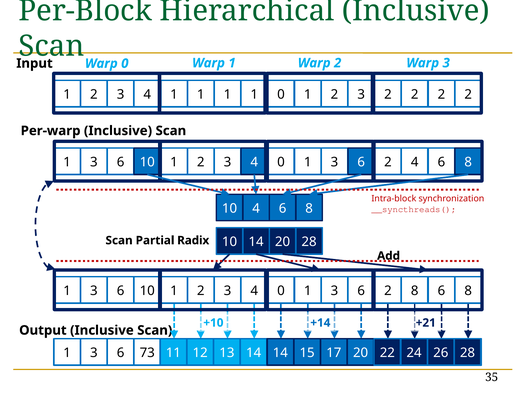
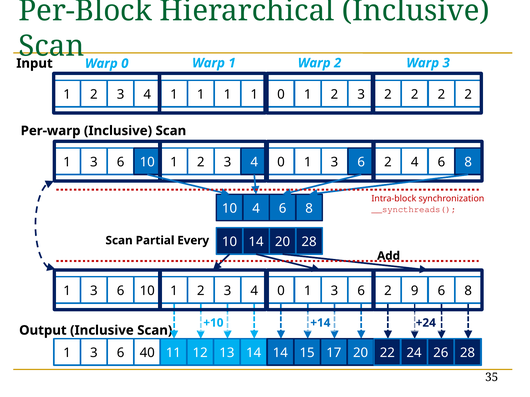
Radix: Radix -> Every
2 8: 8 -> 9
+21: +21 -> +24
73: 73 -> 40
